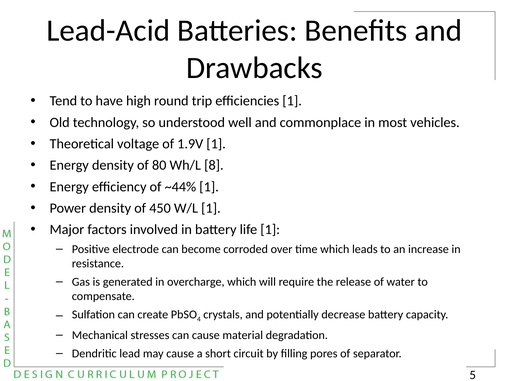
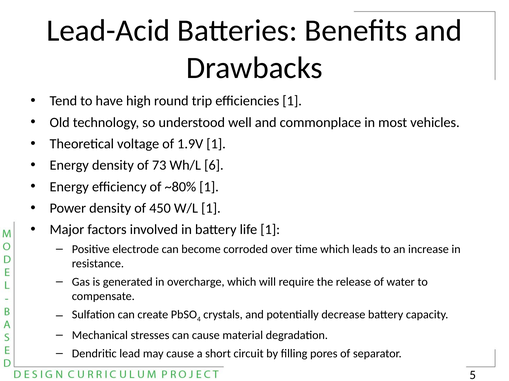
80: 80 -> 73
8: 8 -> 6
~44%: ~44% -> ~80%
